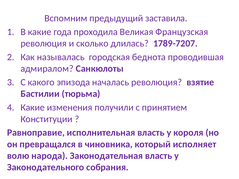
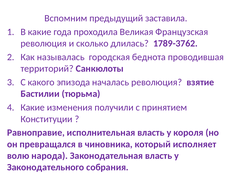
1789-7207: 1789-7207 -> 1789-3762
адмиралом: адмиралом -> территорий
